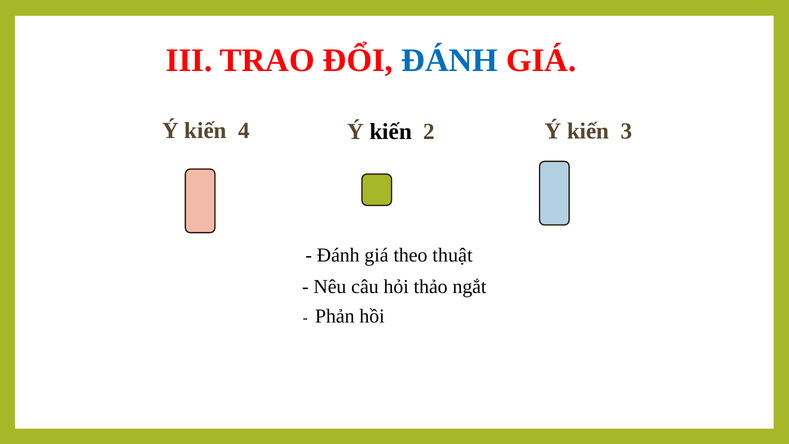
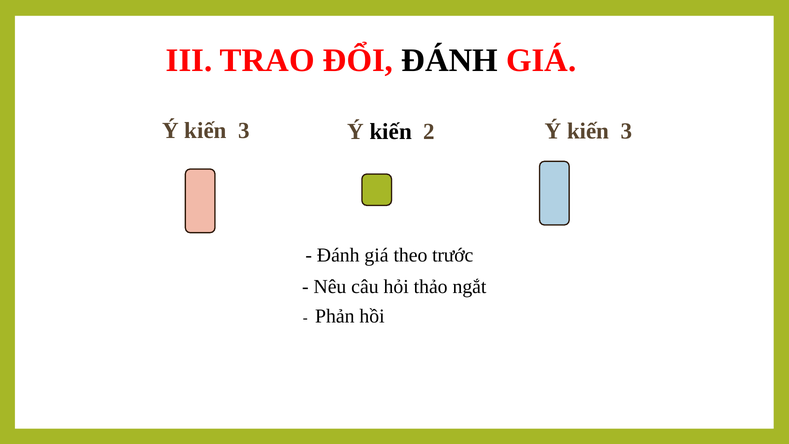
ĐÁNH at (450, 60) colour: blue -> black
4 at (244, 131): 4 -> 3
thuật: thuật -> trước
